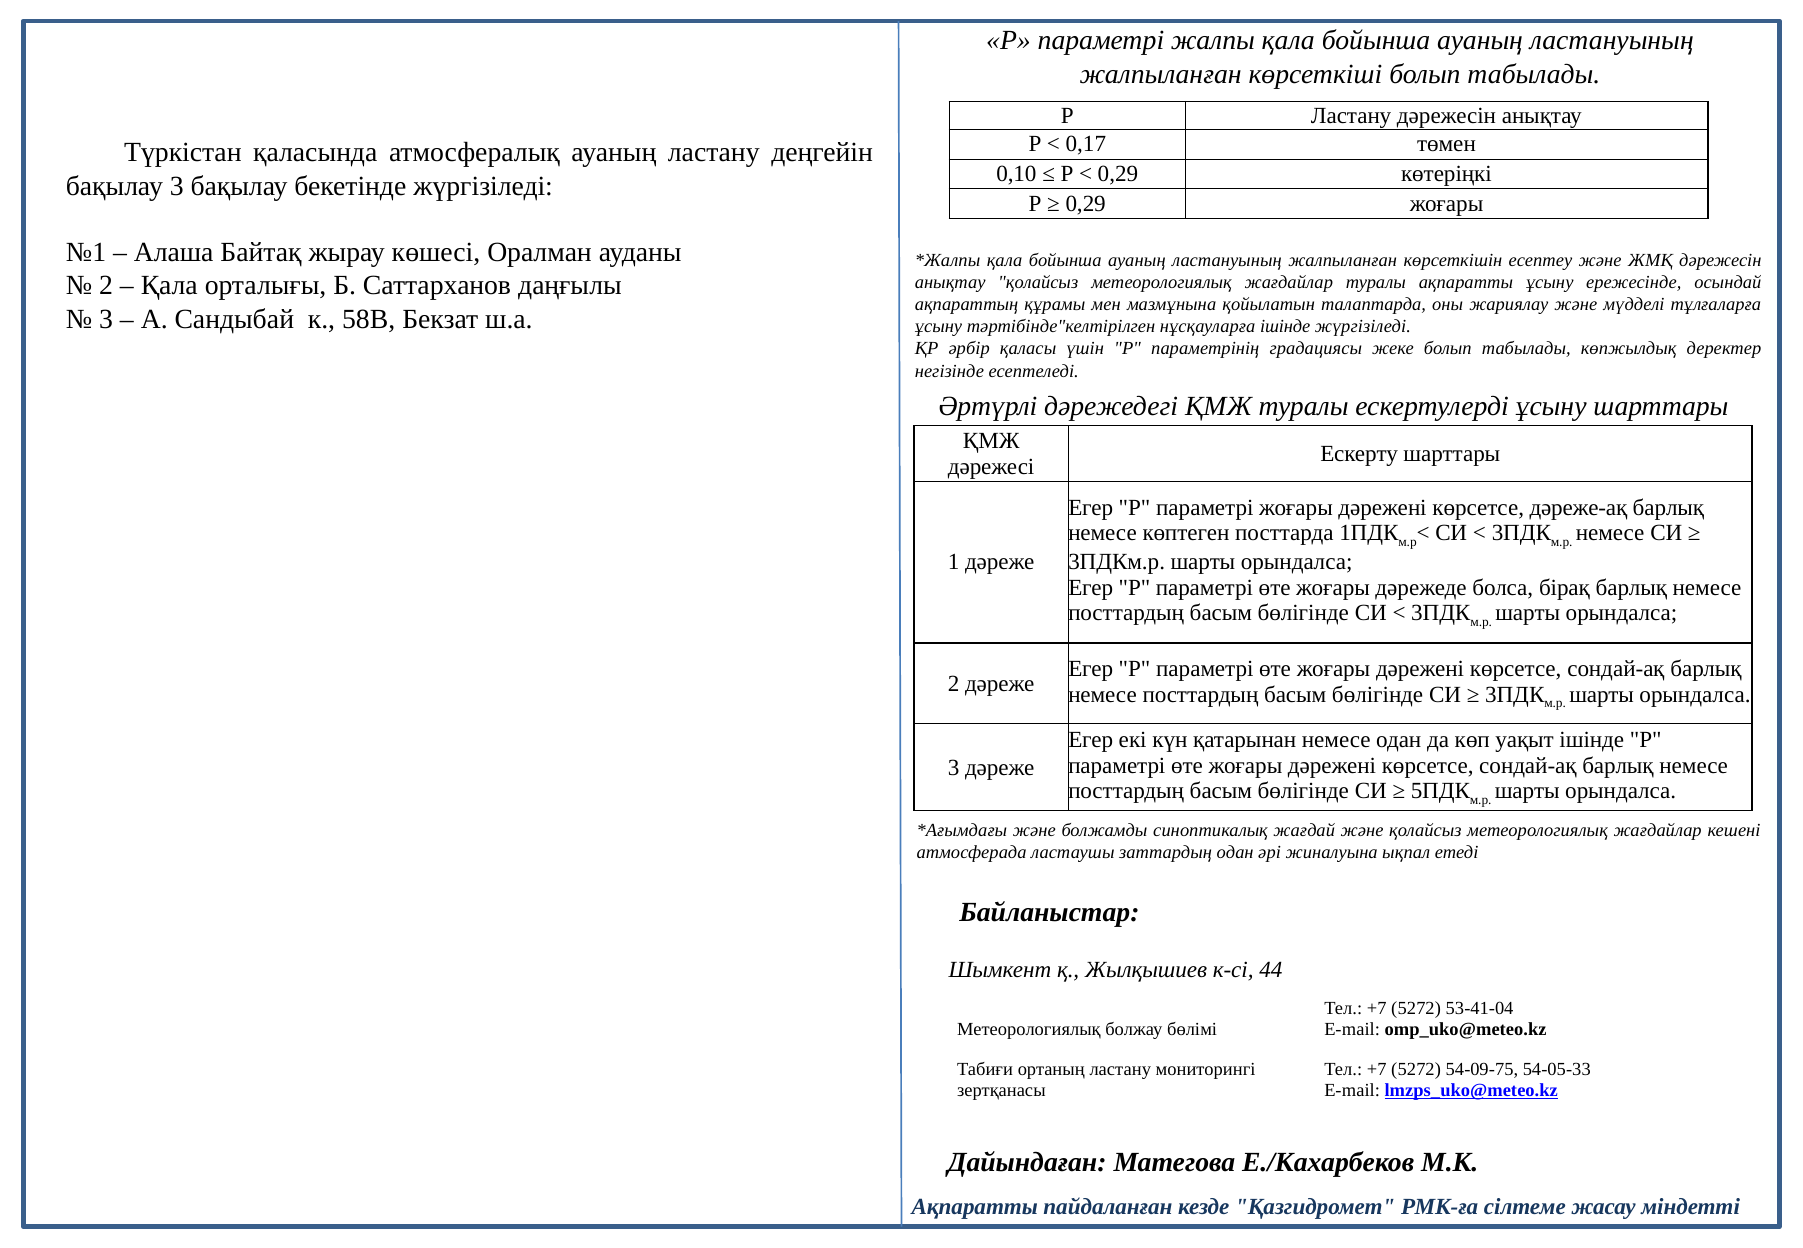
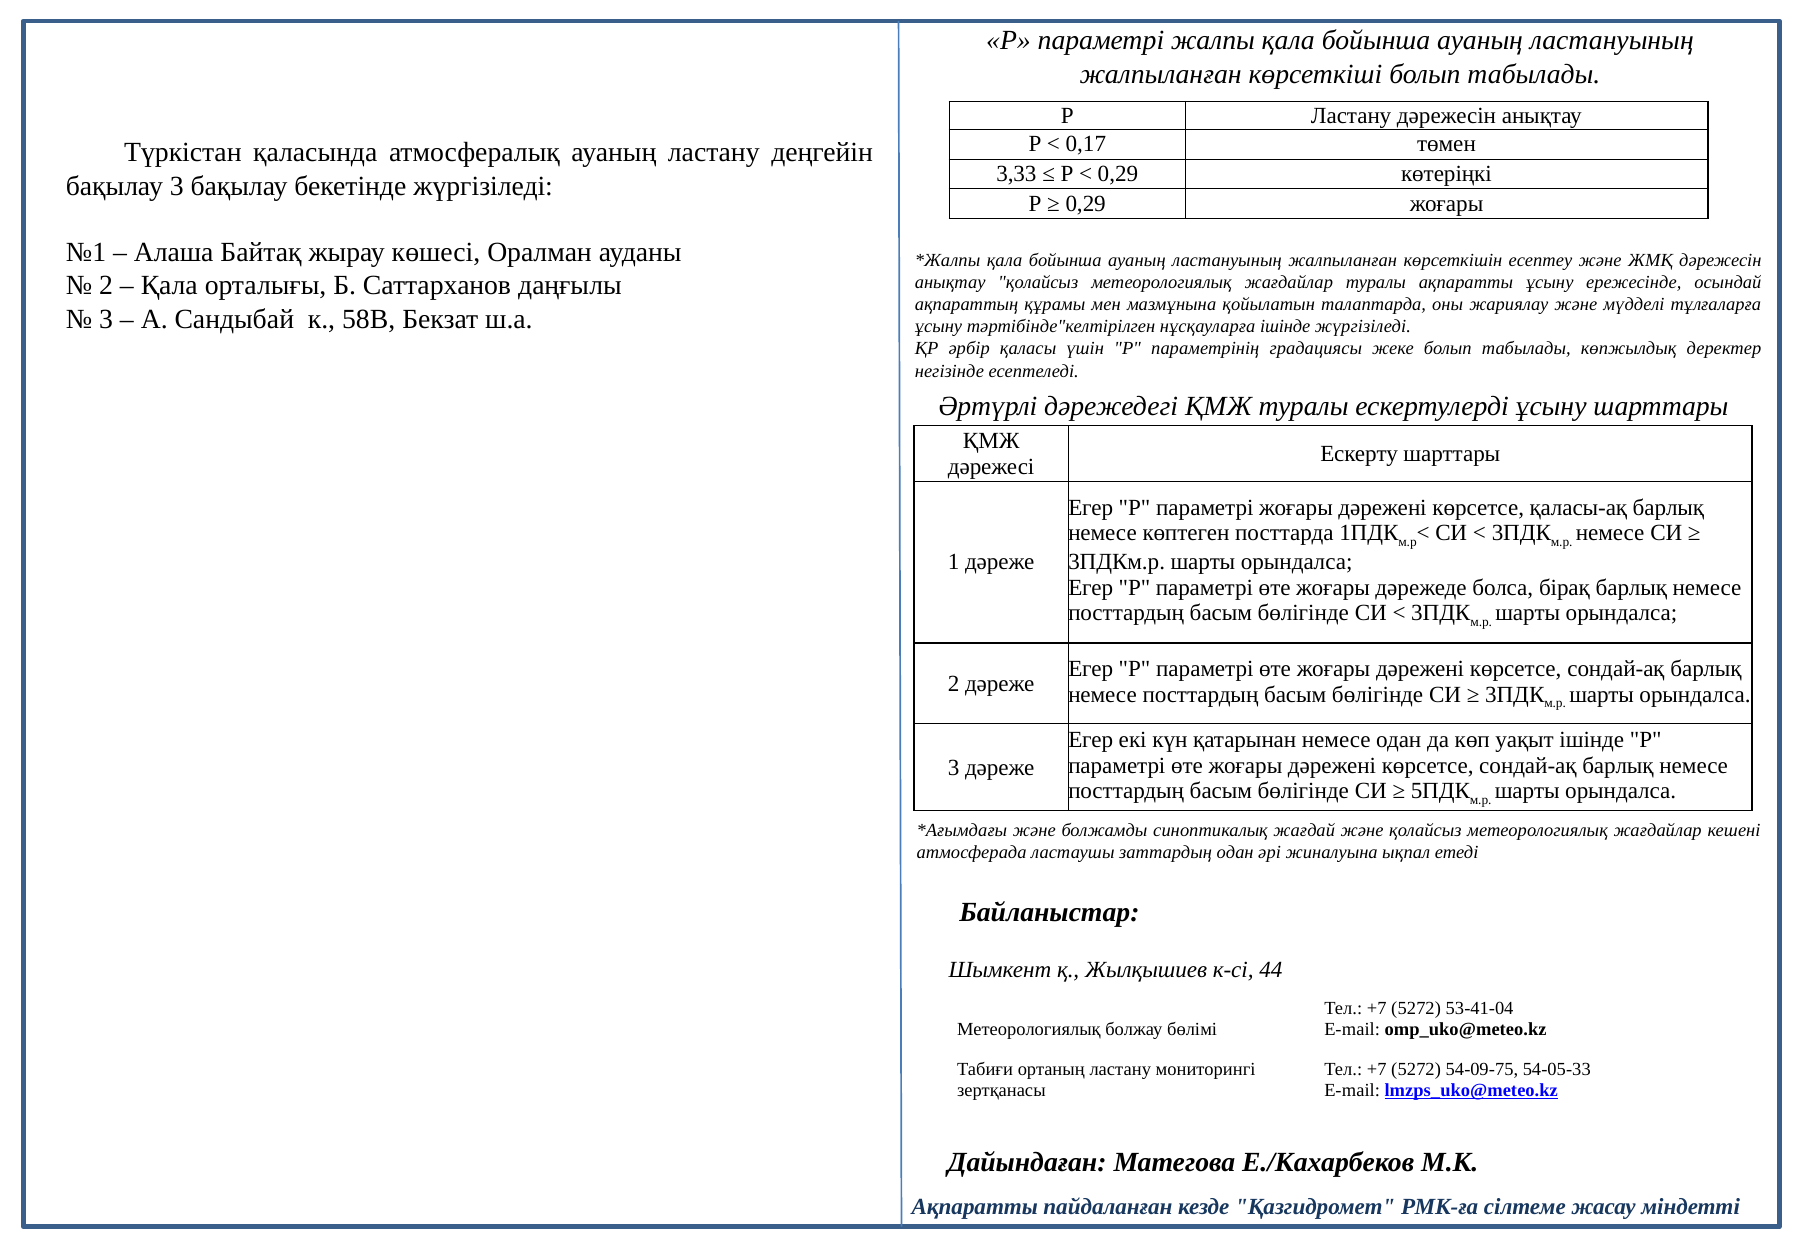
0,10: 0,10 -> 3,33
дәреже-ақ: дәреже-ақ -> қаласы-ақ
